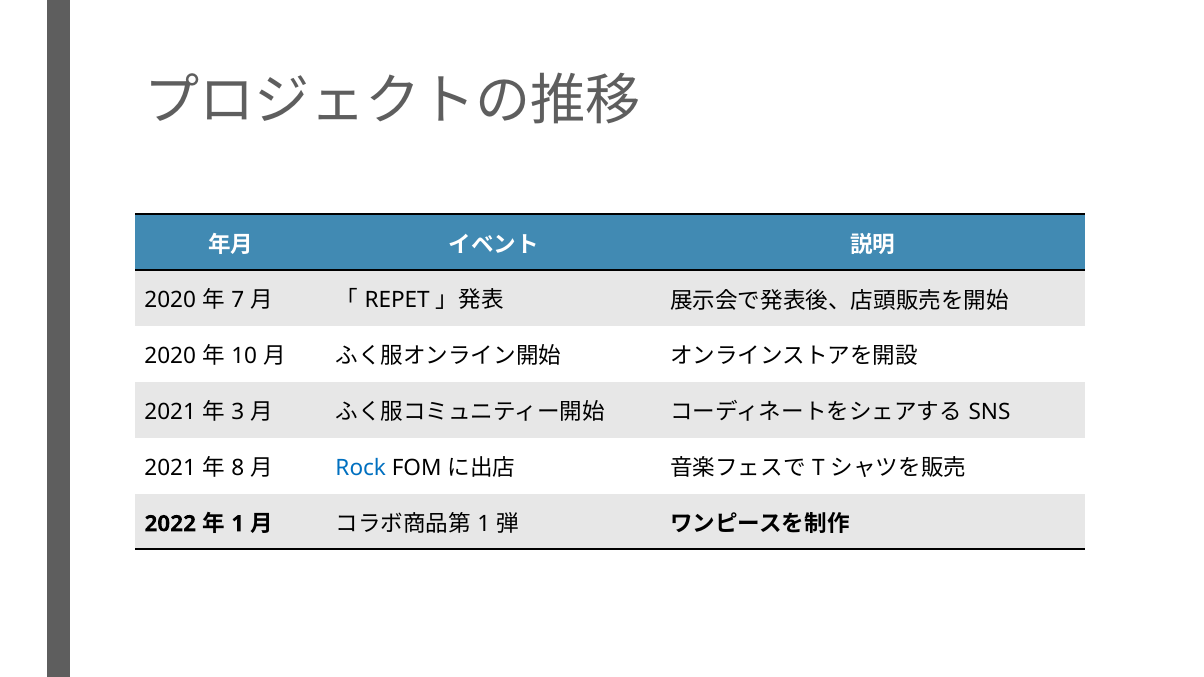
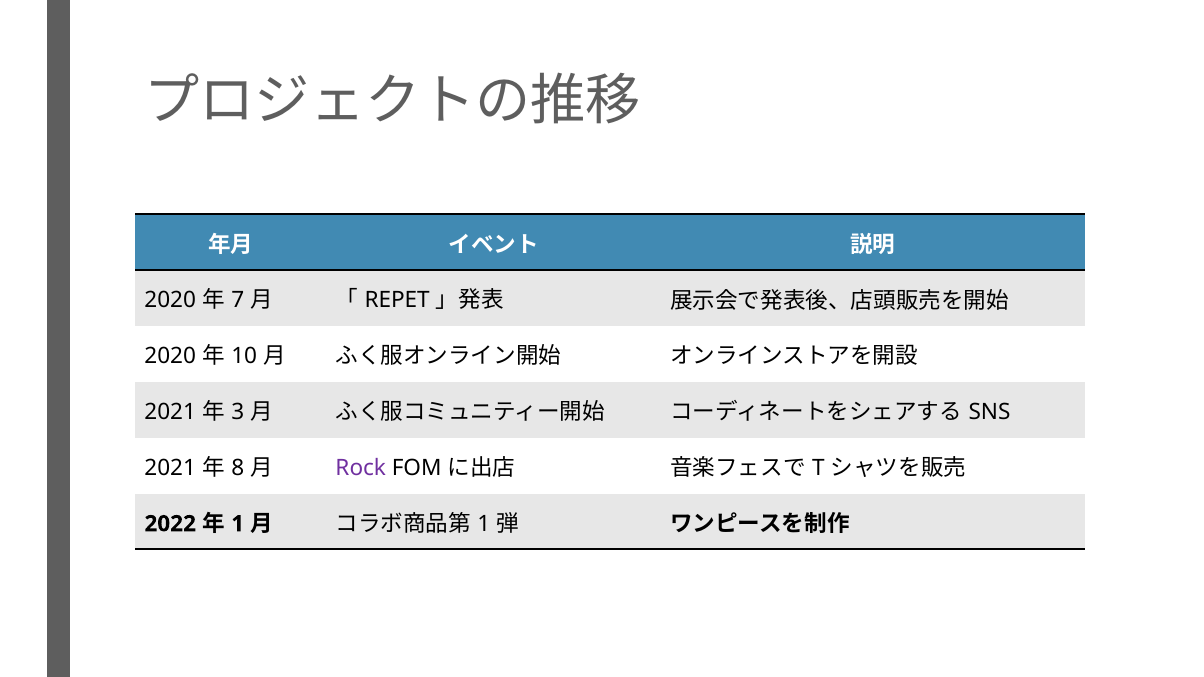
Rock colour: blue -> purple
